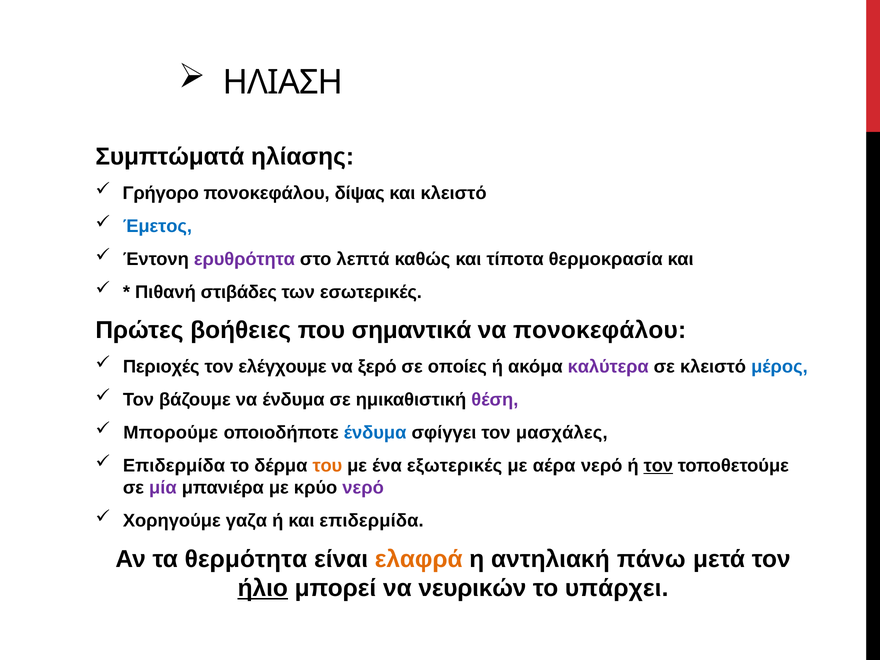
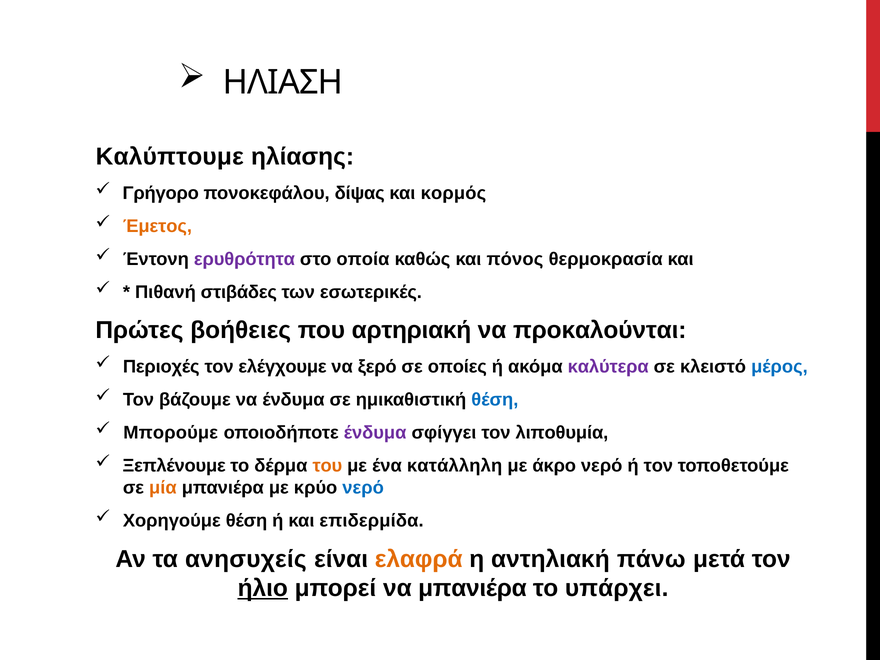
Συμπτώματά: Συμπτώματά -> Καλύπτουμε
και κλειστό: κλειστό -> κορμός
Έμετος colour: blue -> orange
λεπτά: λεπτά -> οποία
τίποτα: τίποτα -> πόνος
σημαντικά: σημαντικά -> αρτηριακή
να πονοκεφάλου: πονοκεφάλου -> προκαλούνται
θέση at (495, 400) colour: purple -> blue
ένδυμα at (375, 433) colour: blue -> purple
μασχάλες: μασχάλες -> λιποθυμία
Επιδερμίδα at (174, 466): Επιδερμίδα -> Ξεπλένουμε
εξωτερικές: εξωτερικές -> κατάλληλη
αέρα: αέρα -> άκρο
τον at (658, 466) underline: present -> none
μία colour: purple -> orange
νερό at (363, 488) colour: purple -> blue
Χορηγούμε γαζα: γαζα -> θέση
θερμότητα: θερμότητα -> ανησυχείς
να νευρικών: νευρικών -> μπανιέρα
